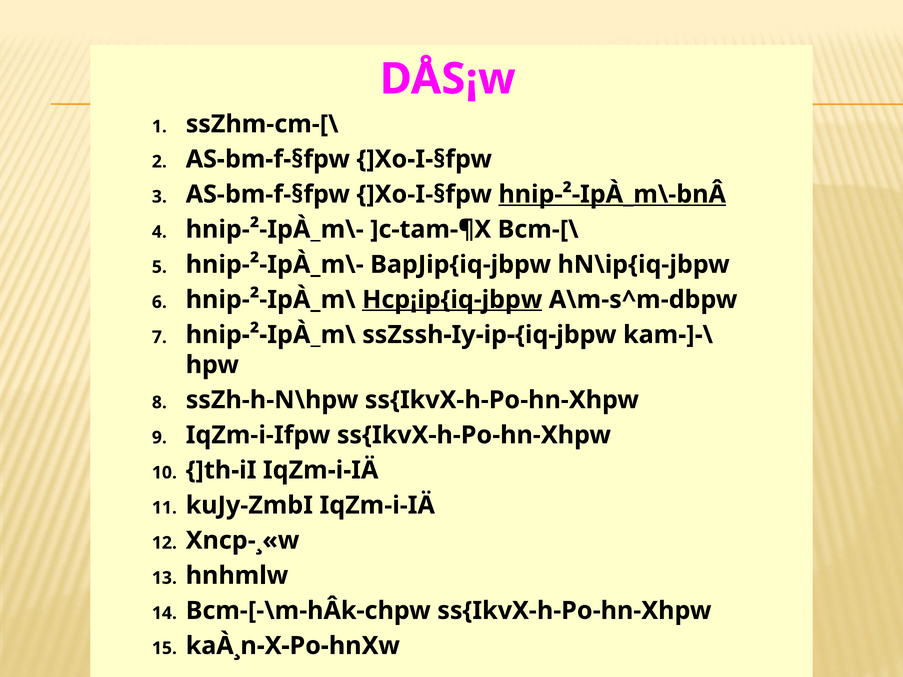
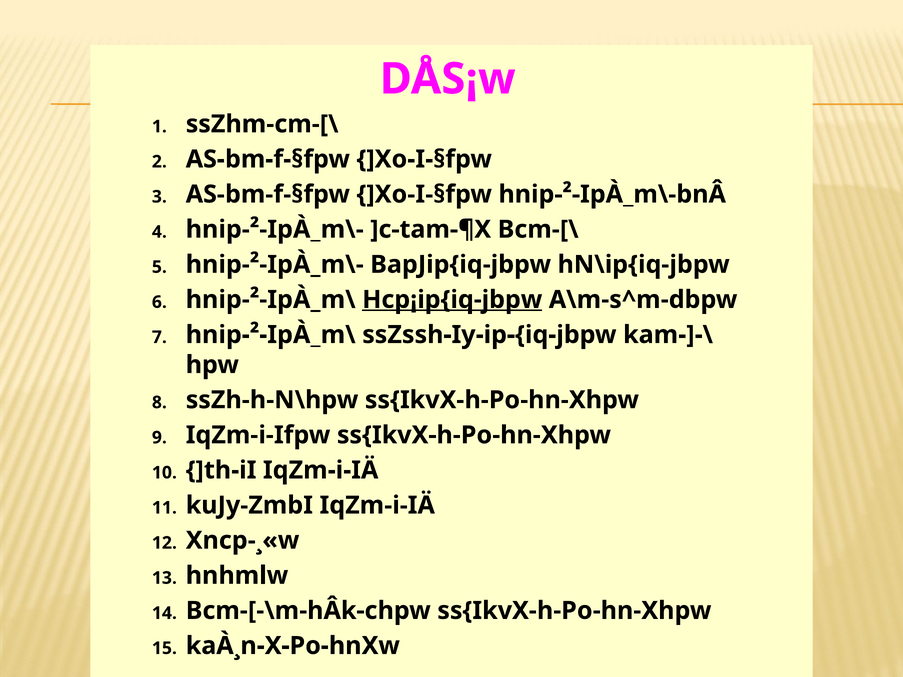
hnip-²-IpÀ_m\-bnÂ underline: present -> none
